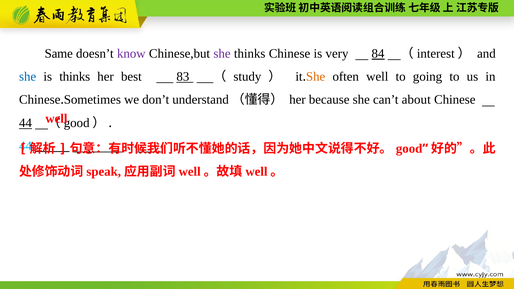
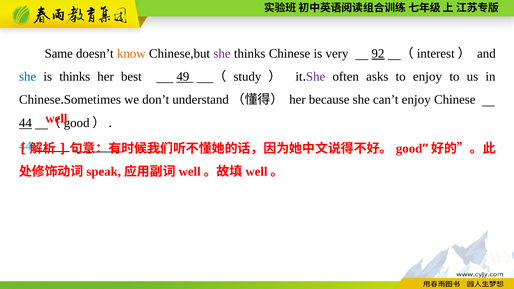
know colour: purple -> orange
84: 84 -> 92
83: 83 -> 49
She at (316, 77) colour: orange -> purple
often well: well -> asks
to going: going -> enjoy
can’t about: about -> enjoy
